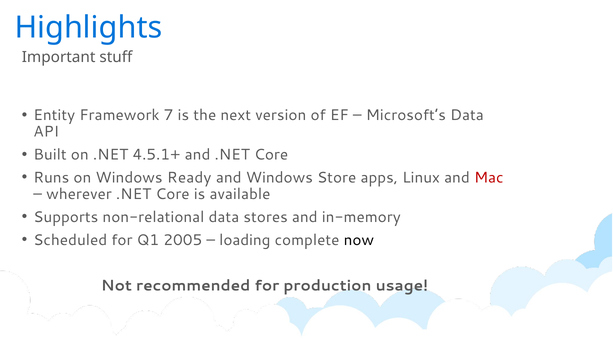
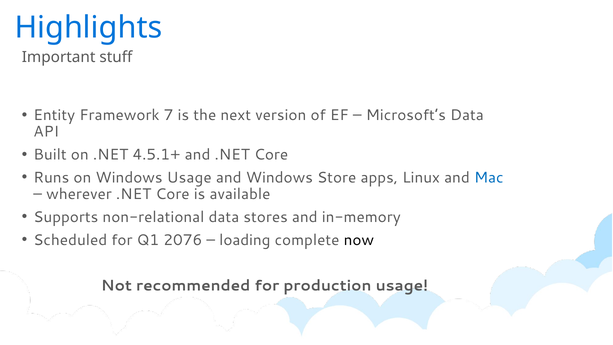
Windows Ready: Ready -> Usage
Mac colour: red -> blue
2005: 2005 -> 2076
